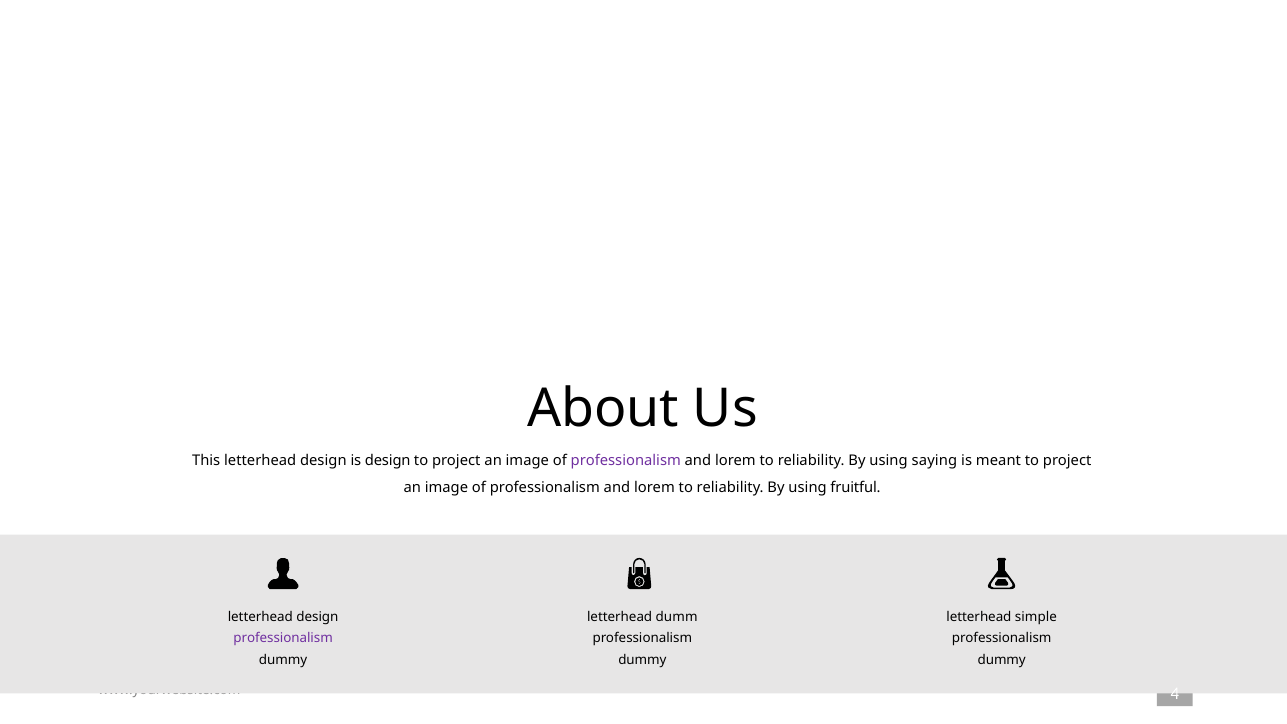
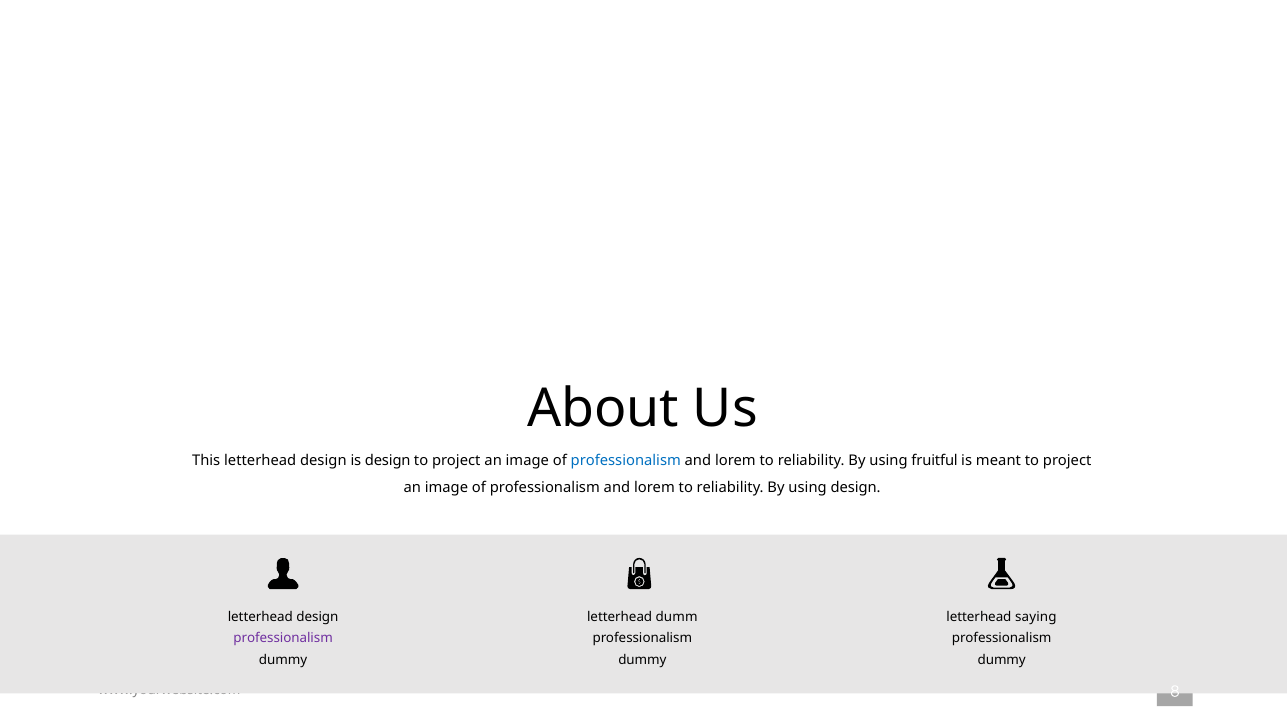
professionalism at (626, 461) colour: purple -> blue
saying: saying -> fruitful
using fruitful: fruitful -> design
simple: simple -> saying
4: 4 -> 8
